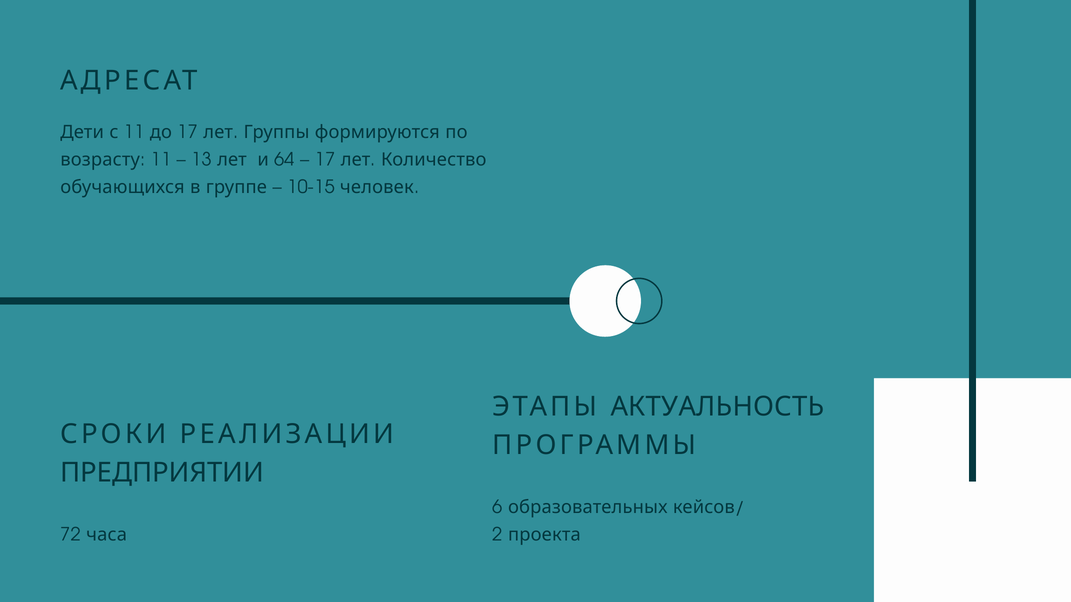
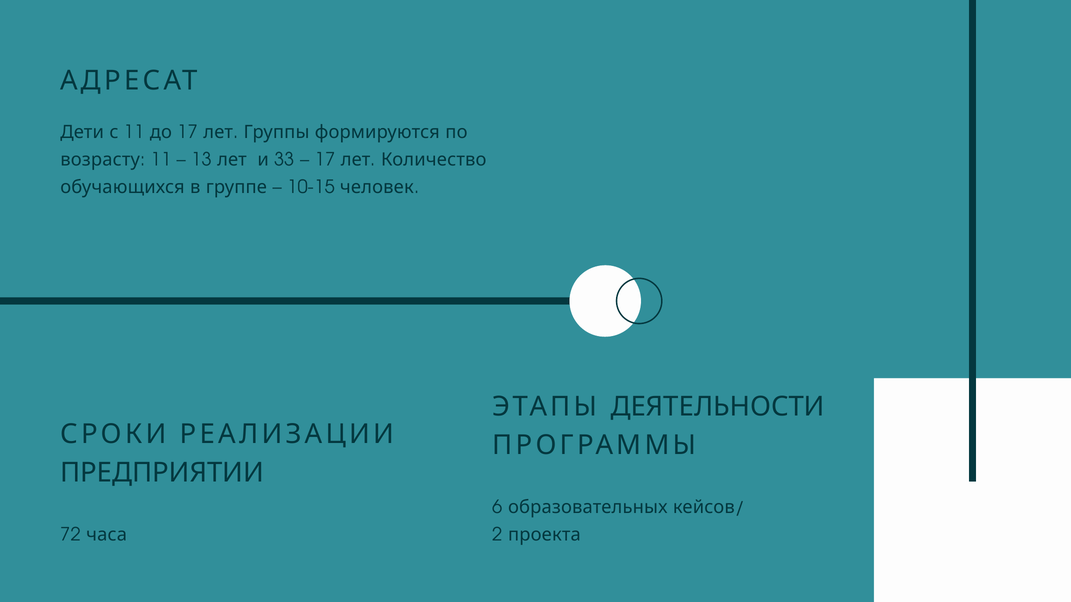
64: 64 -> 33
АКТУАЛЬНОСТЬ: АКТУАЛЬНОСТЬ -> ДЕЯТЕЛЬНОСТИ
